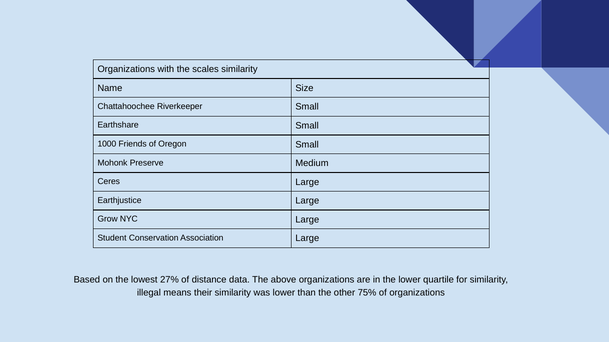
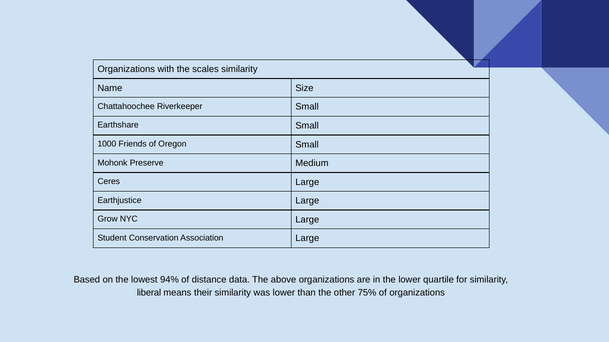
27%: 27% -> 94%
illegal: illegal -> liberal
